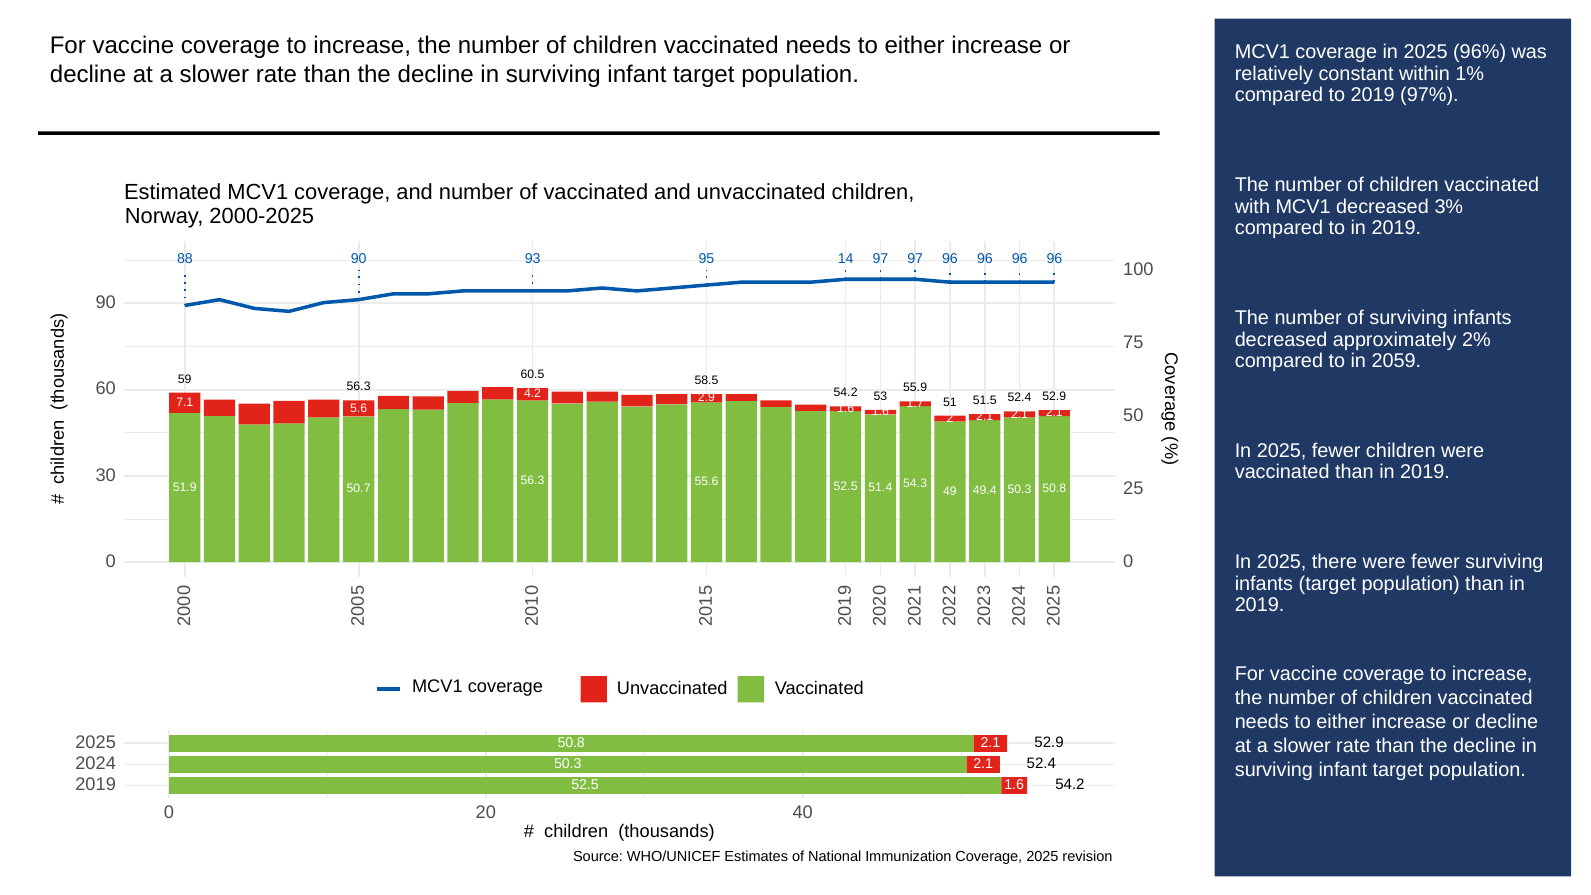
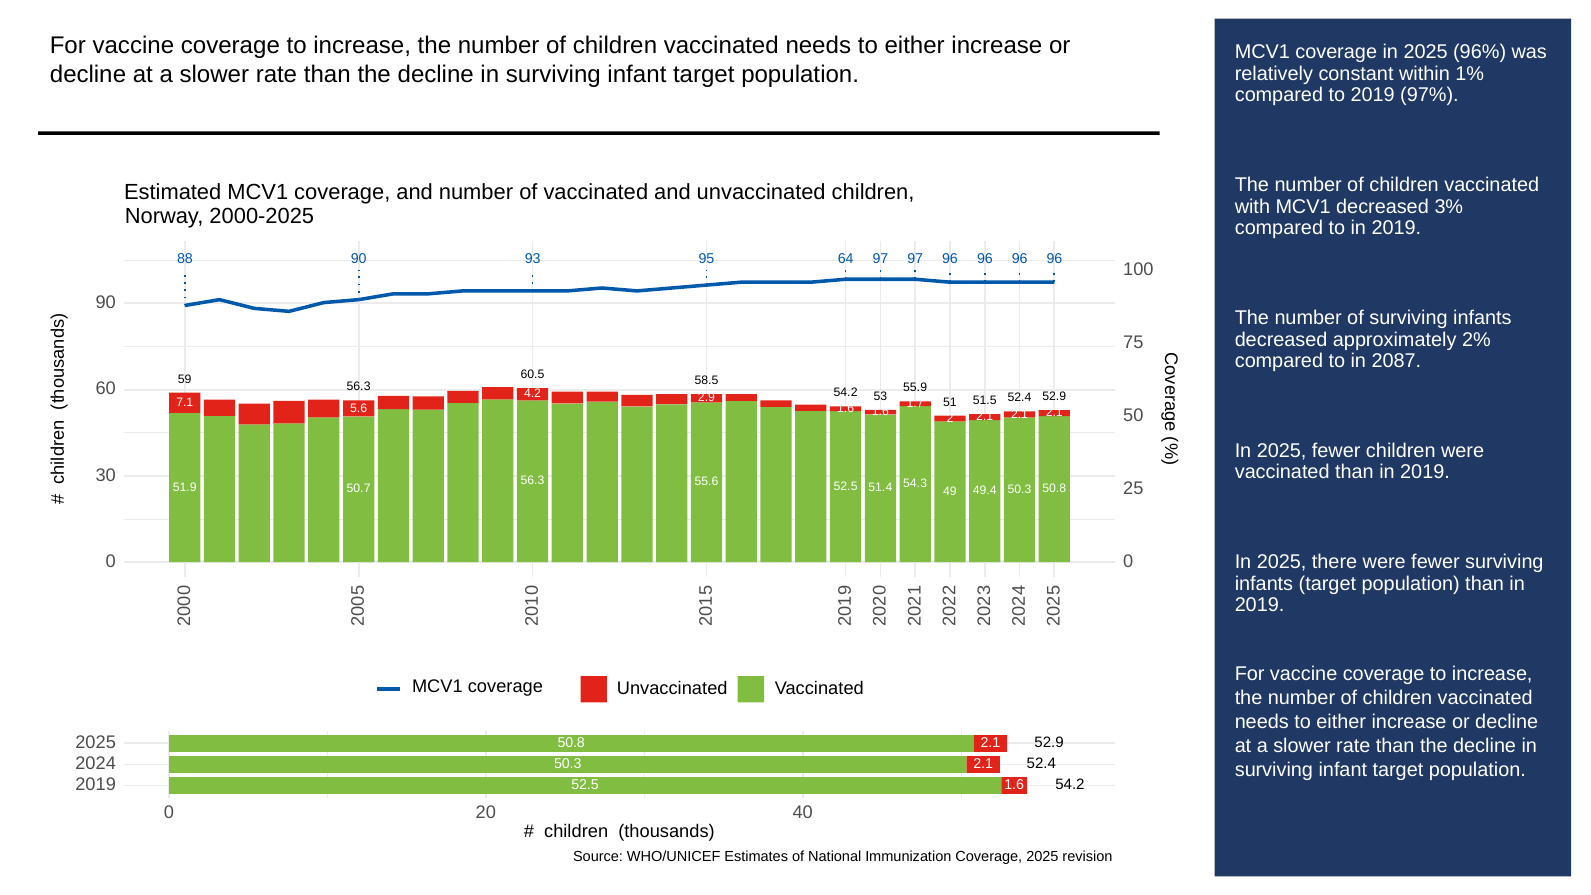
14: 14 -> 64
2059: 2059 -> 2087
